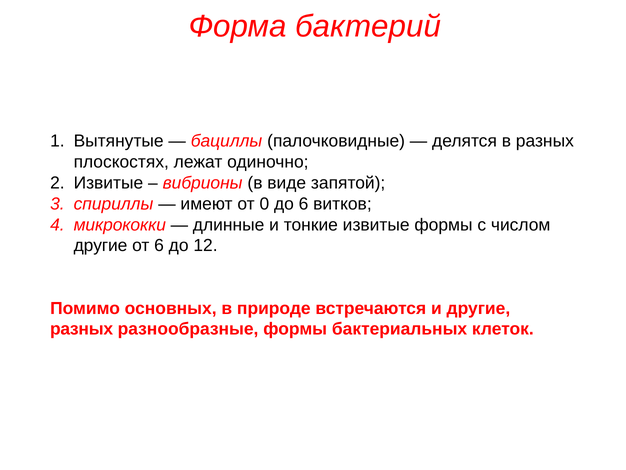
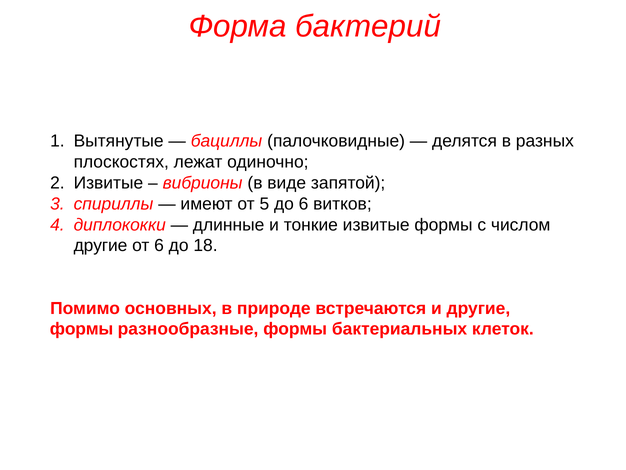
0: 0 -> 5
микрококки: микрококки -> диплококки
12: 12 -> 18
разных at (82, 329): разных -> формы
